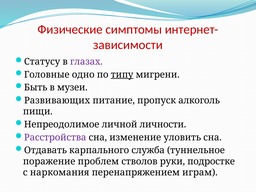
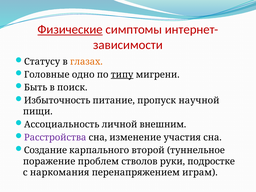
Физические underline: none -> present
глазах colour: purple -> orange
музеи: музеи -> поиск
Развивающих: Развивающих -> Избыточность
алкоголь: алкоголь -> научной
Непреодолимое: Непреодолимое -> Ассоциальность
личности: личности -> внешним
уловить: уловить -> участия
Отдавать: Отдавать -> Создание
служба: служба -> второй
